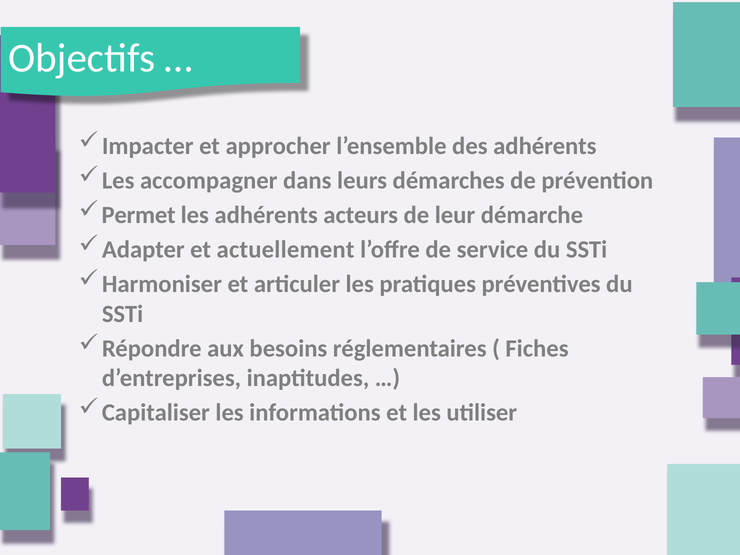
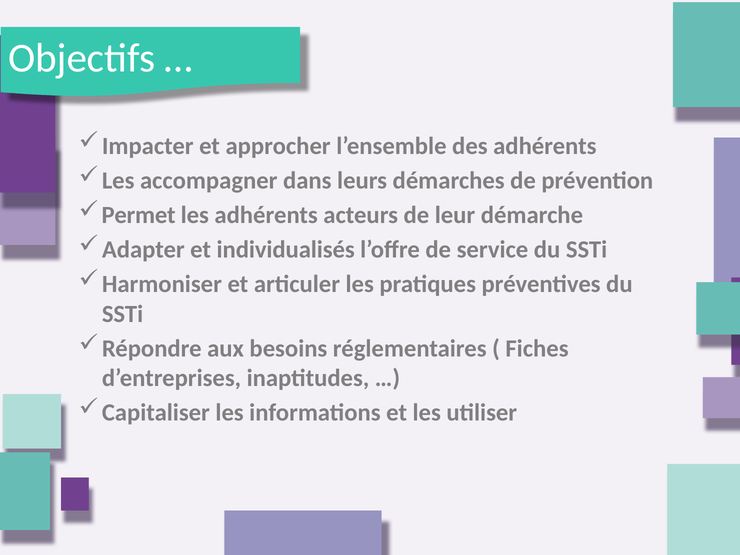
actuellement: actuellement -> individualisés
